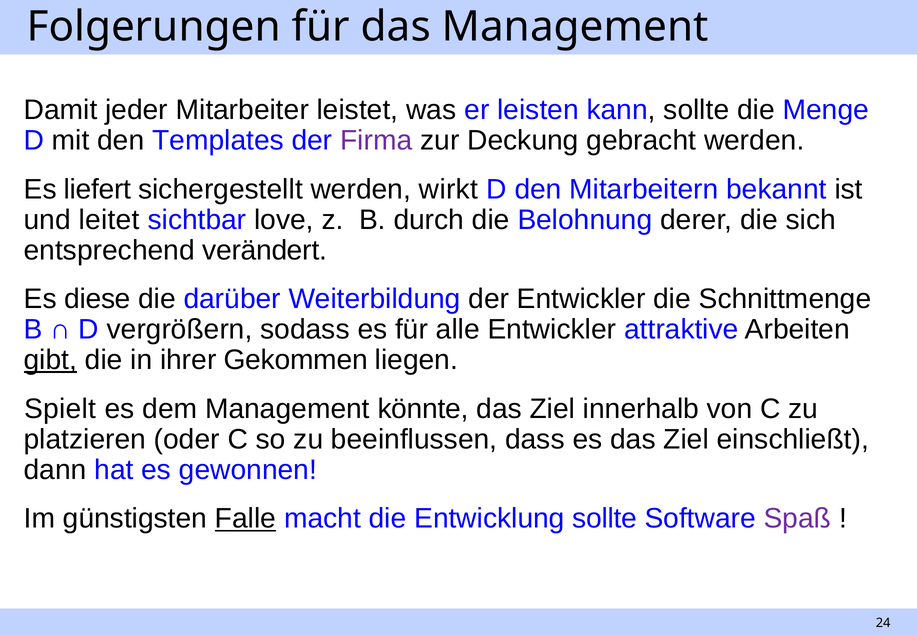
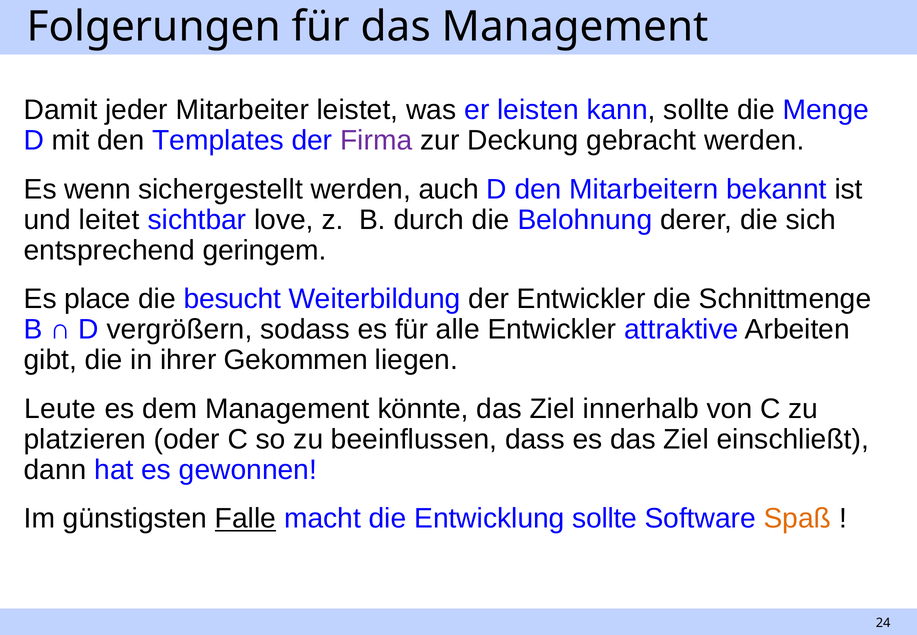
liefert: liefert -> wenn
wirkt: wirkt -> auch
verändert: verändert -> geringem
diese: diese -> place
darüber: darüber -> besucht
gibt underline: present -> none
Spielt: Spielt -> Leute
Spaß colour: purple -> orange
